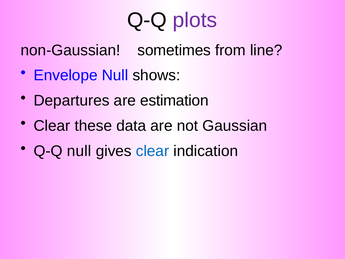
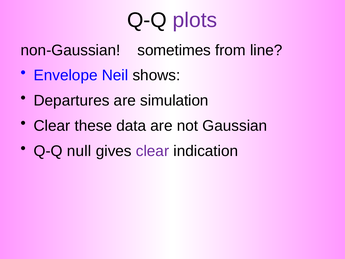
Envelope Null: Null -> Neil
estimation: estimation -> simulation
clear at (153, 151) colour: blue -> purple
